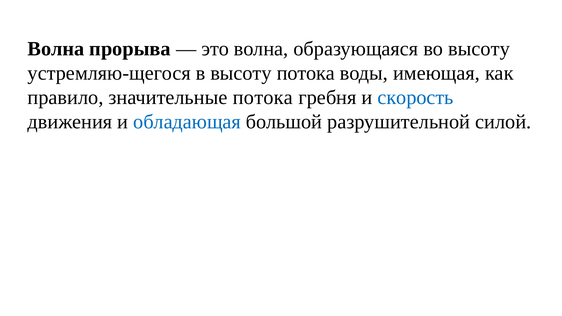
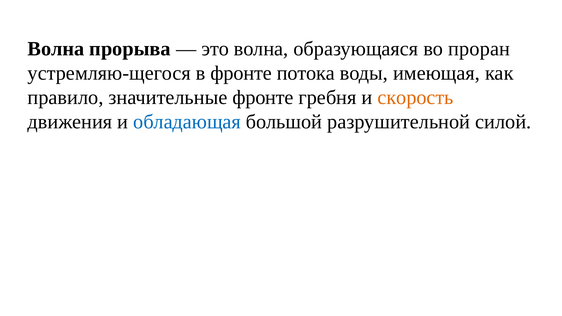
во высоту: высоту -> проран
в высоту: высоту -> фронте
значительные потока: потока -> фронте
скорость colour: blue -> orange
